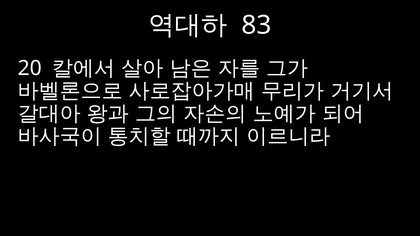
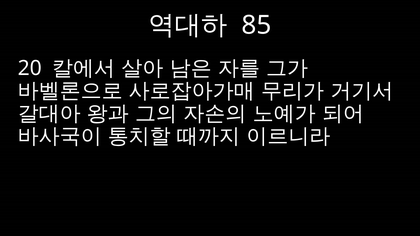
83: 83 -> 85
